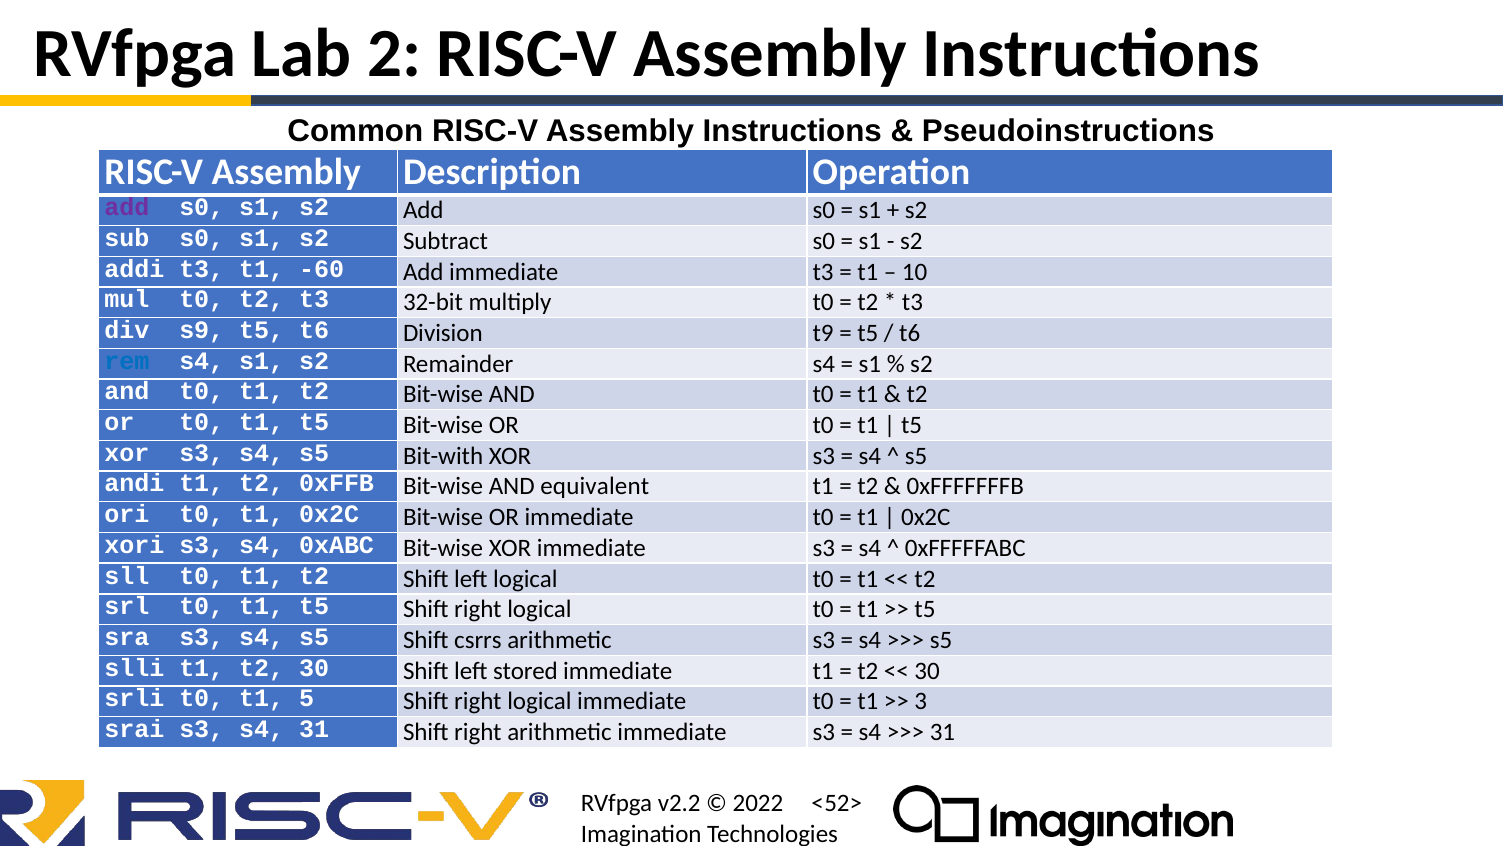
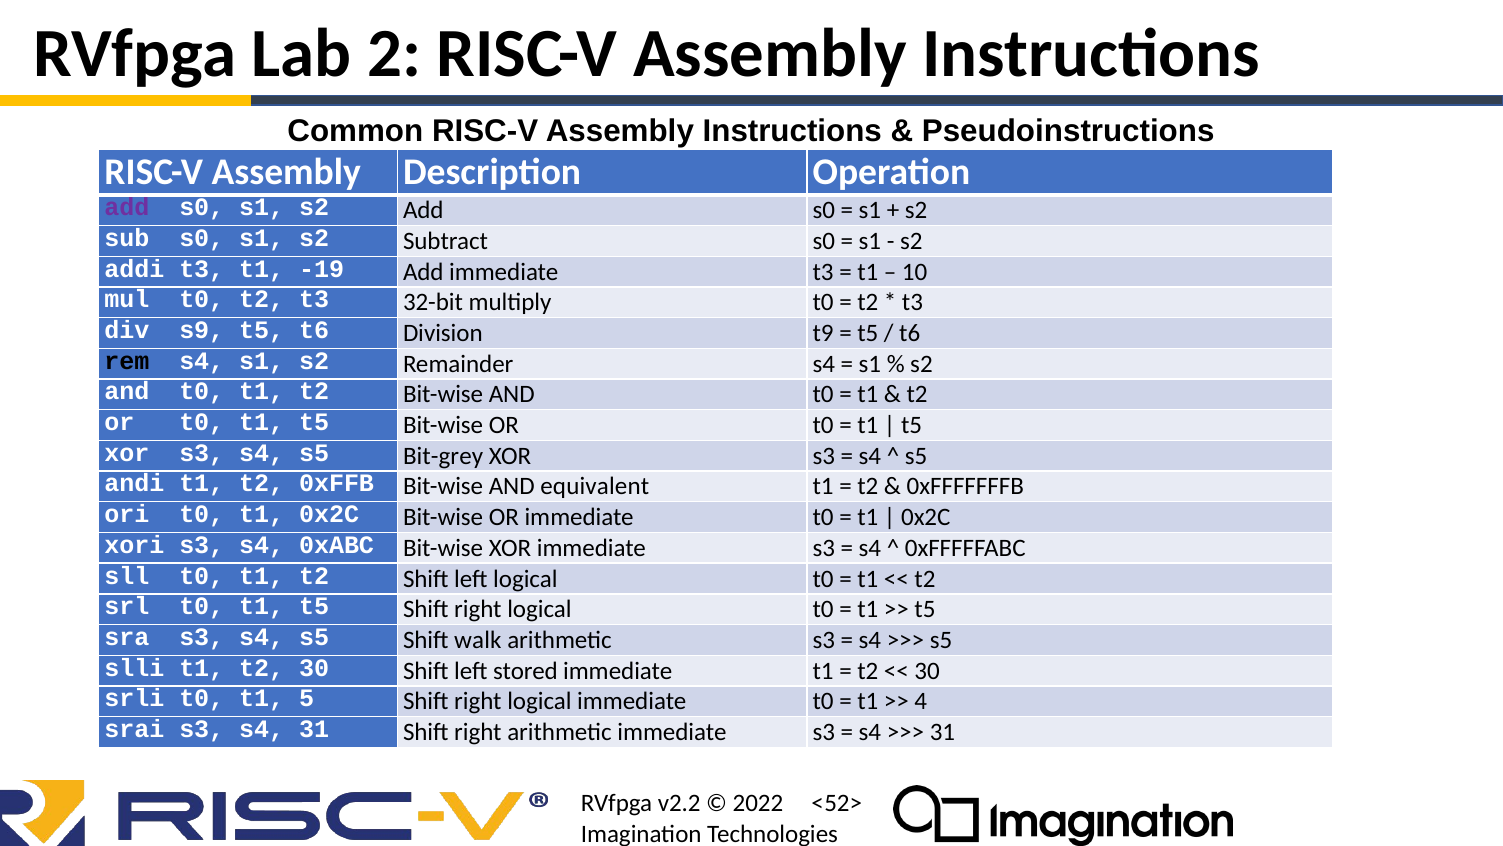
-60: -60 -> -19
rem colour: blue -> black
Bit-with: Bit-with -> Bit-grey
csrrs: csrrs -> walk
3: 3 -> 4
